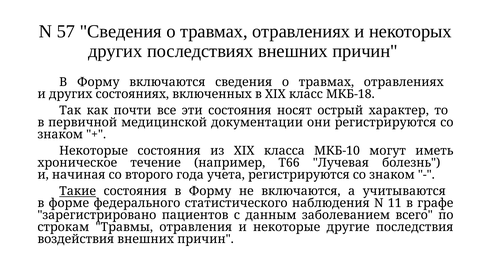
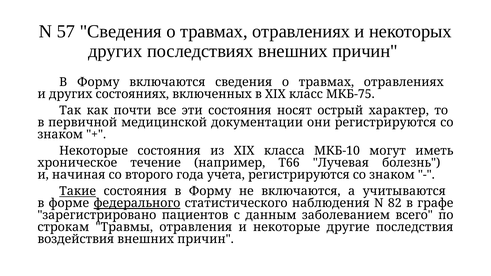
МКБ-18: МКБ-18 -> МКБ-75
федерального underline: none -> present
11: 11 -> 82
